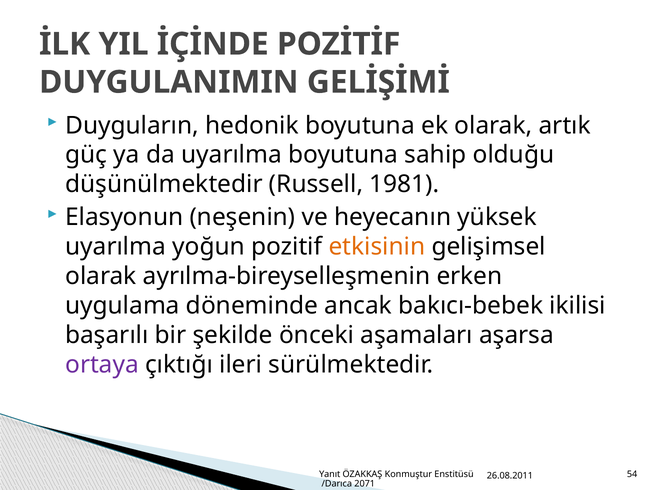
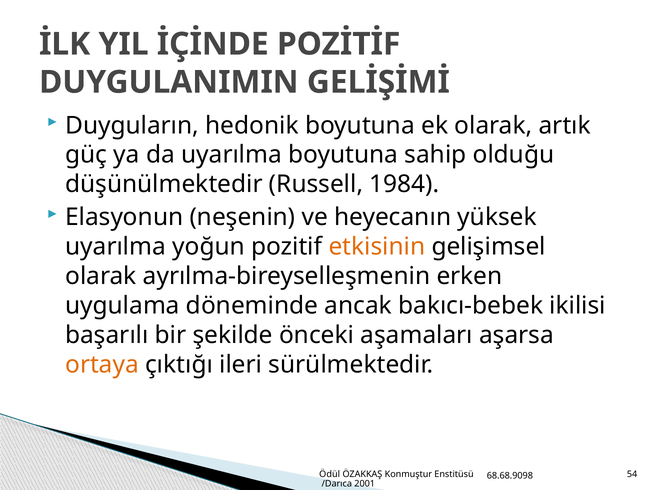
1981: 1981 -> 1984
ortaya colour: purple -> orange
Yanıt: Yanıt -> Ödül
26.08.2011: 26.08.2011 -> 68.68.9098
2071: 2071 -> 2001
